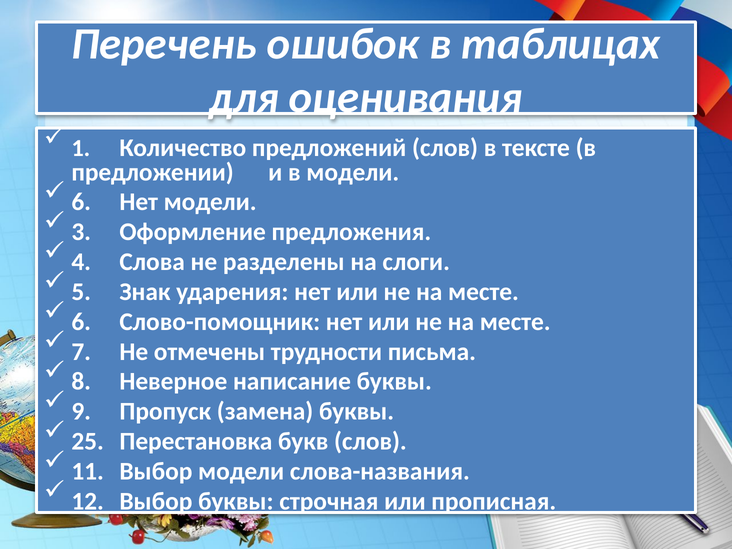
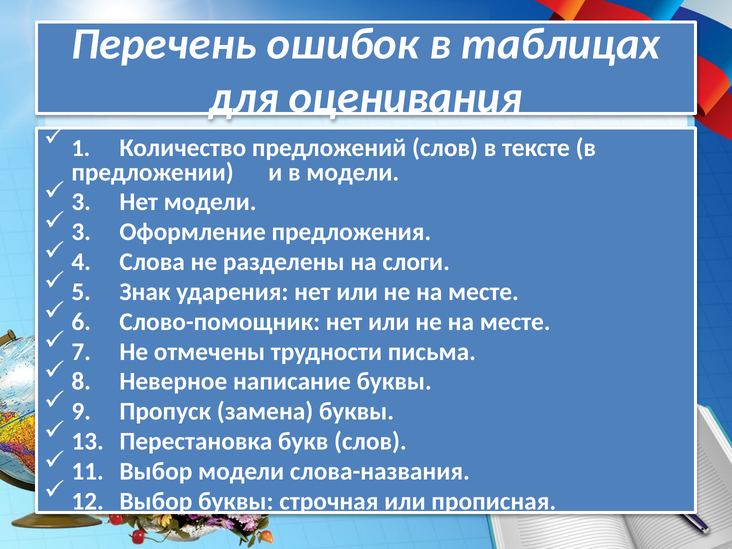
6 at (81, 202): 6 -> 3
25: 25 -> 13
